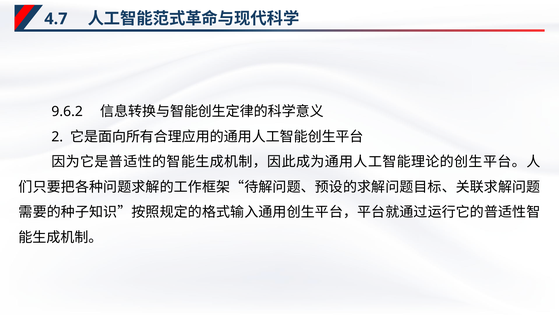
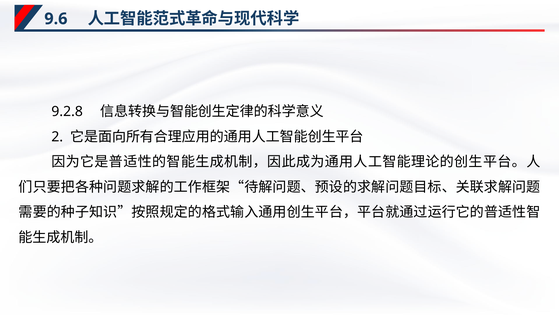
4.7: 4.7 -> 9.6
9.6.2: 9.6.2 -> 9.2.8
